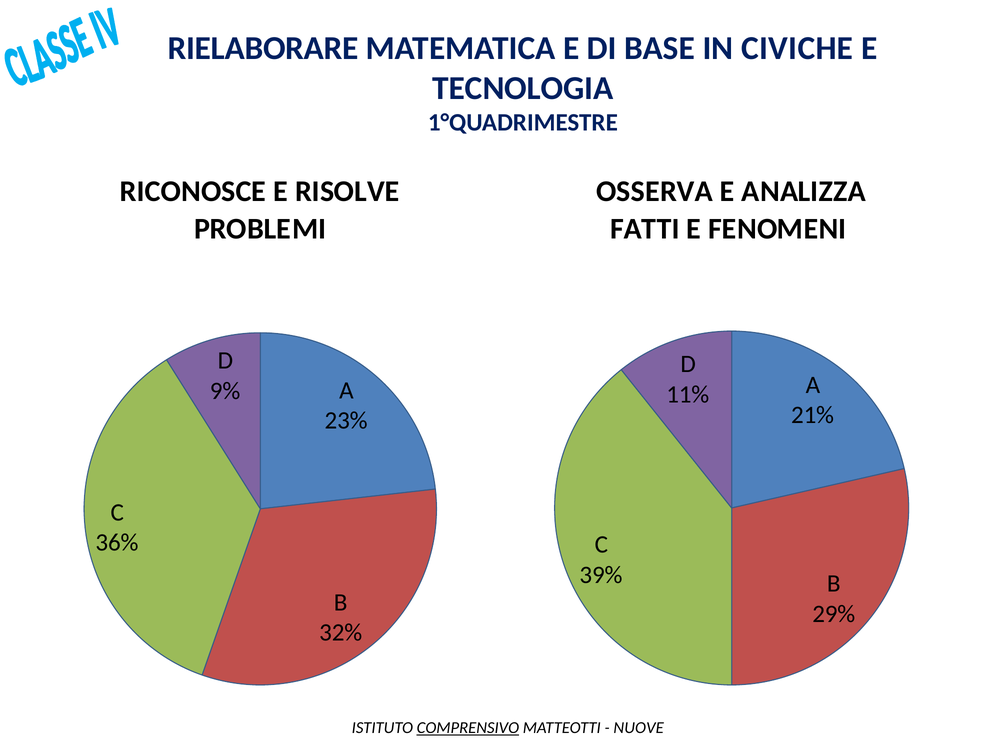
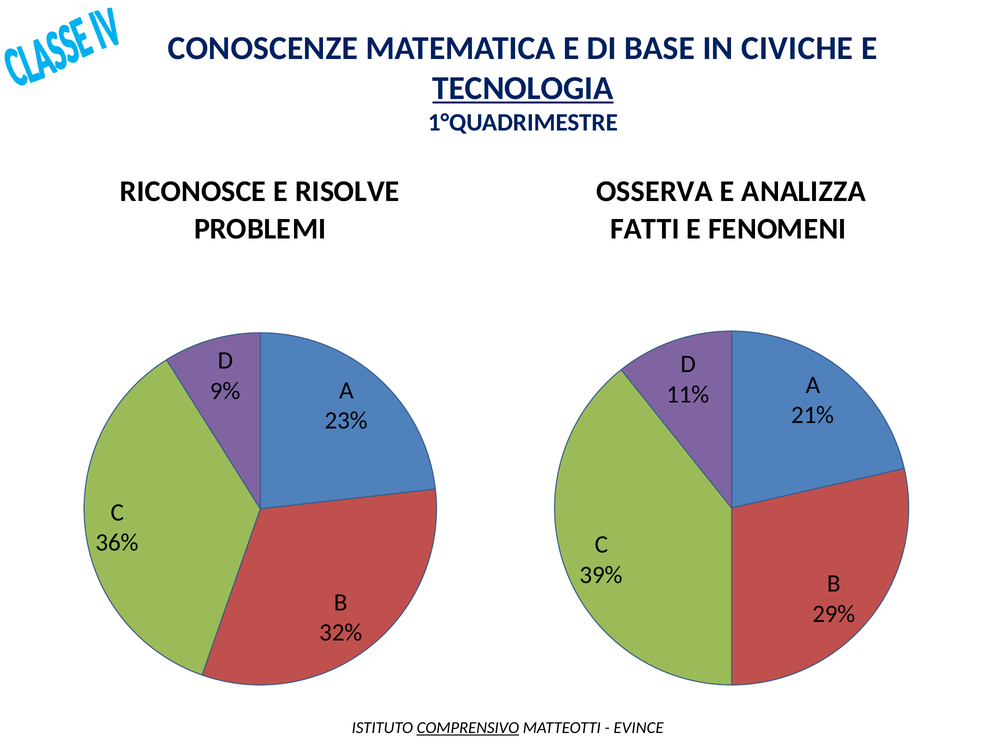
RIELABORARE: RIELABORARE -> CONOSCENZE
TECNOLOGIA underline: none -> present
NUOVE: NUOVE -> EVINCE
